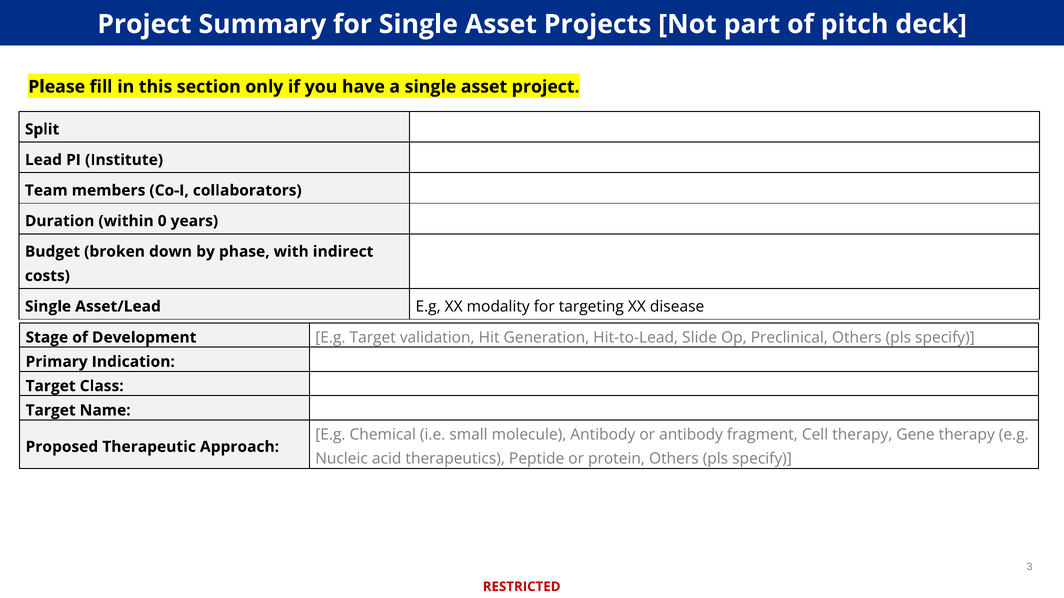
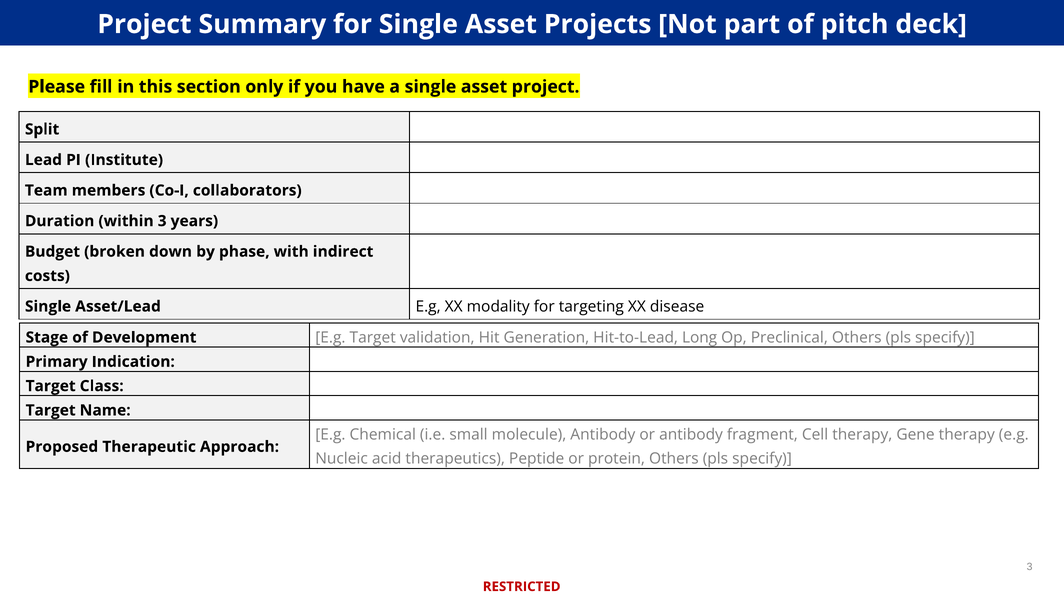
within 0: 0 -> 3
Slide: Slide -> Long
